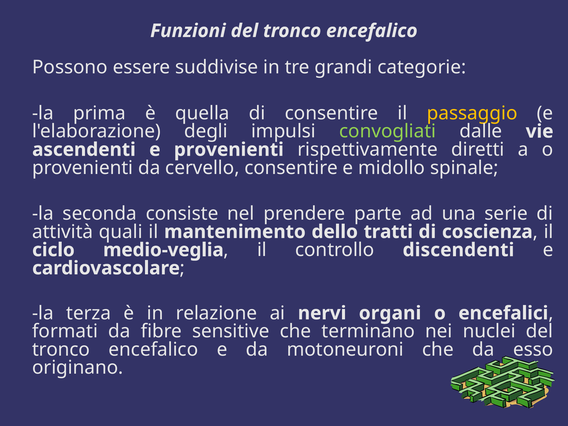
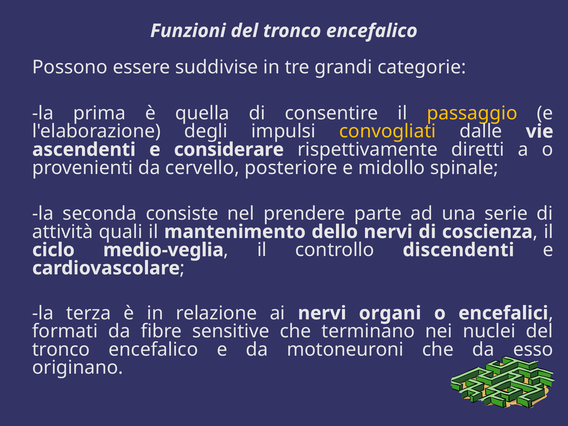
convogliati colour: light green -> yellow
e provenienti: provenienti -> considerare
cervello consentire: consentire -> posteriore
dello tratti: tratti -> nervi
